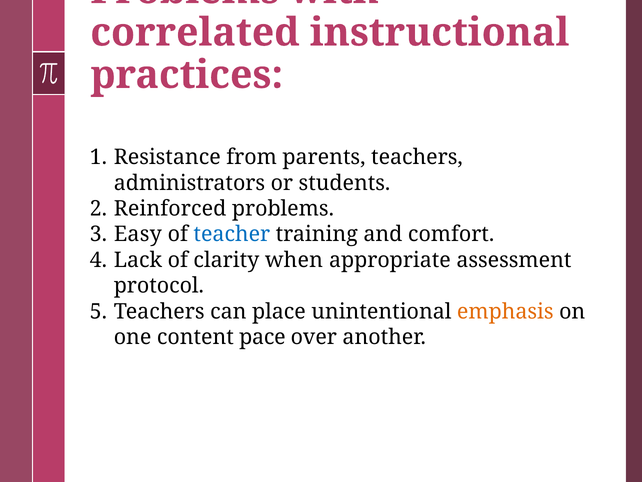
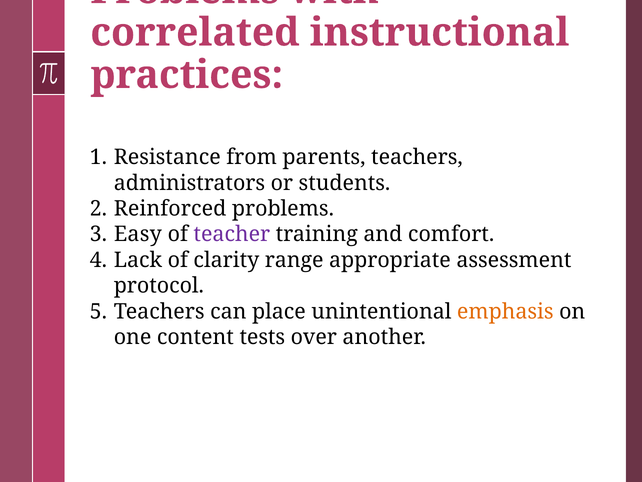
teacher colour: blue -> purple
when: when -> range
pace: pace -> tests
